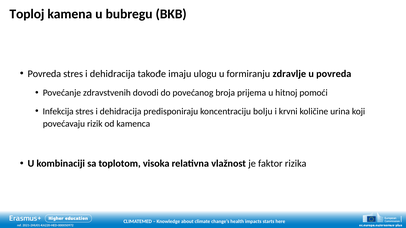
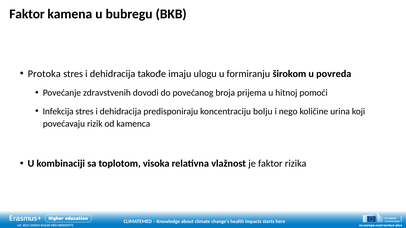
Toploj at (27, 14): Toploj -> Faktor
Povreda at (44, 74): Povreda -> Protoka
zdravlje: zdravlje -> širokom
krvni: krvni -> nego
